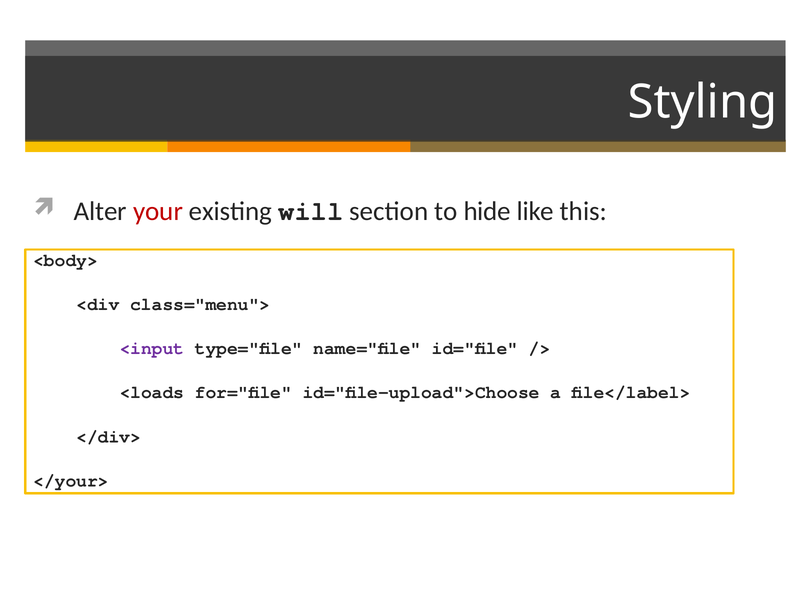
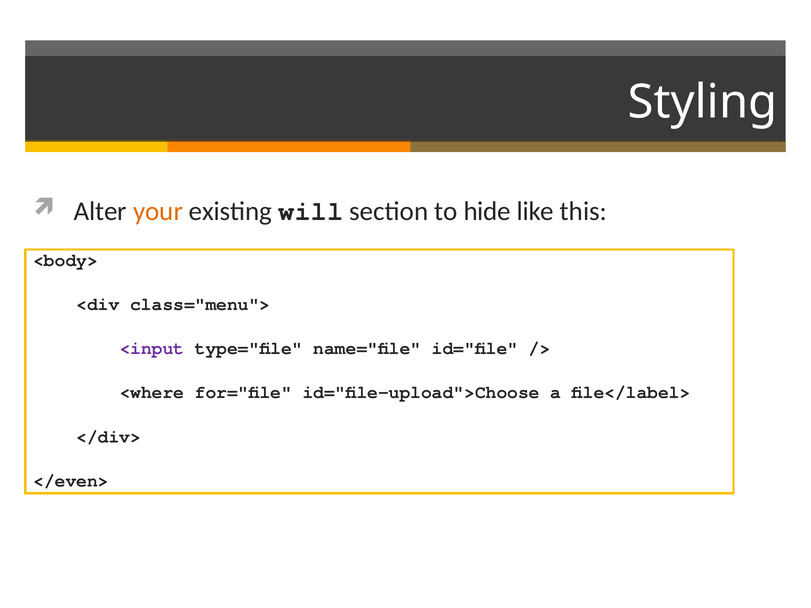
your colour: red -> orange
<loads: <loads -> <where
</your>: </your> -> </even>
